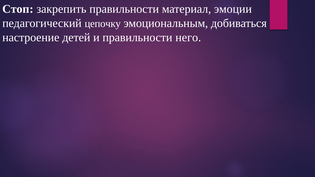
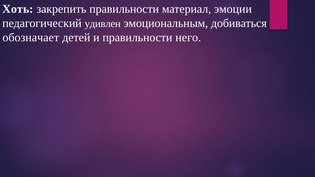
Стоп: Стоп -> Хоть
цепочку: цепочку -> удивлен
настроение: настроение -> обозначает
